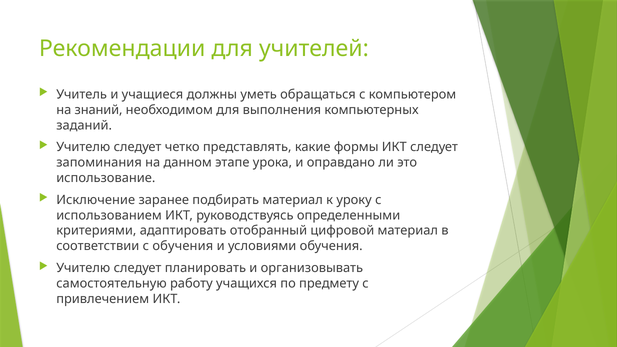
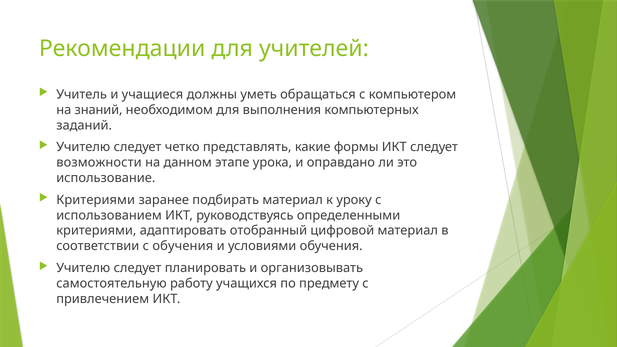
запоминания: запоминания -> возможности
Исключение at (96, 200): Исключение -> Критериями
